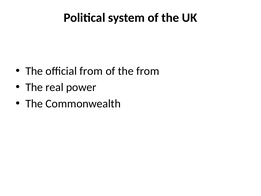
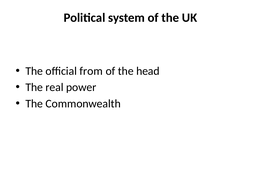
the from: from -> head
